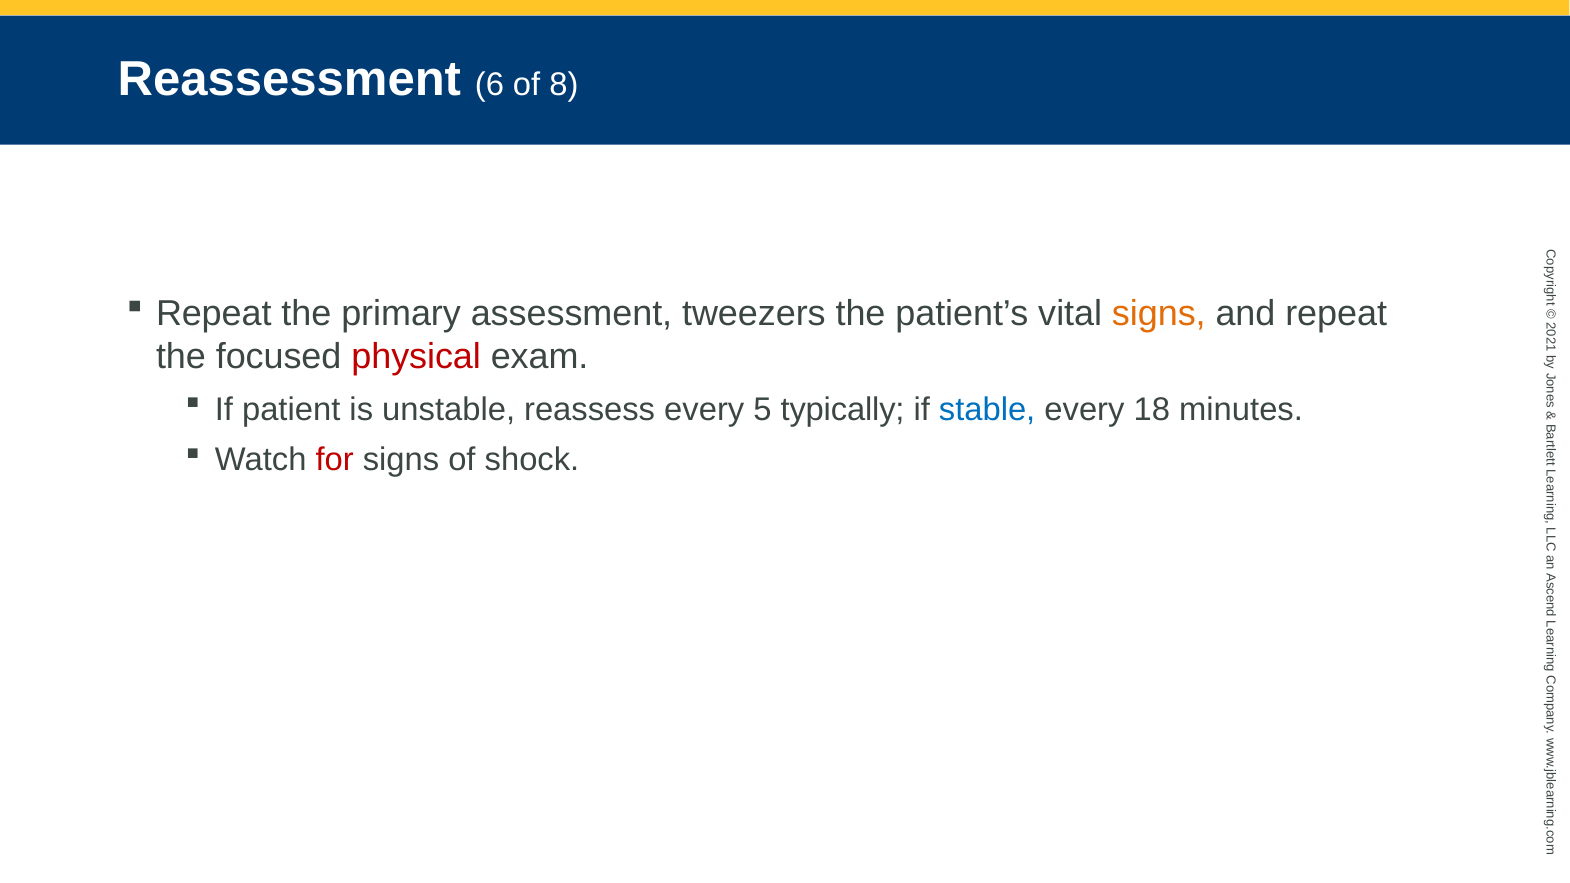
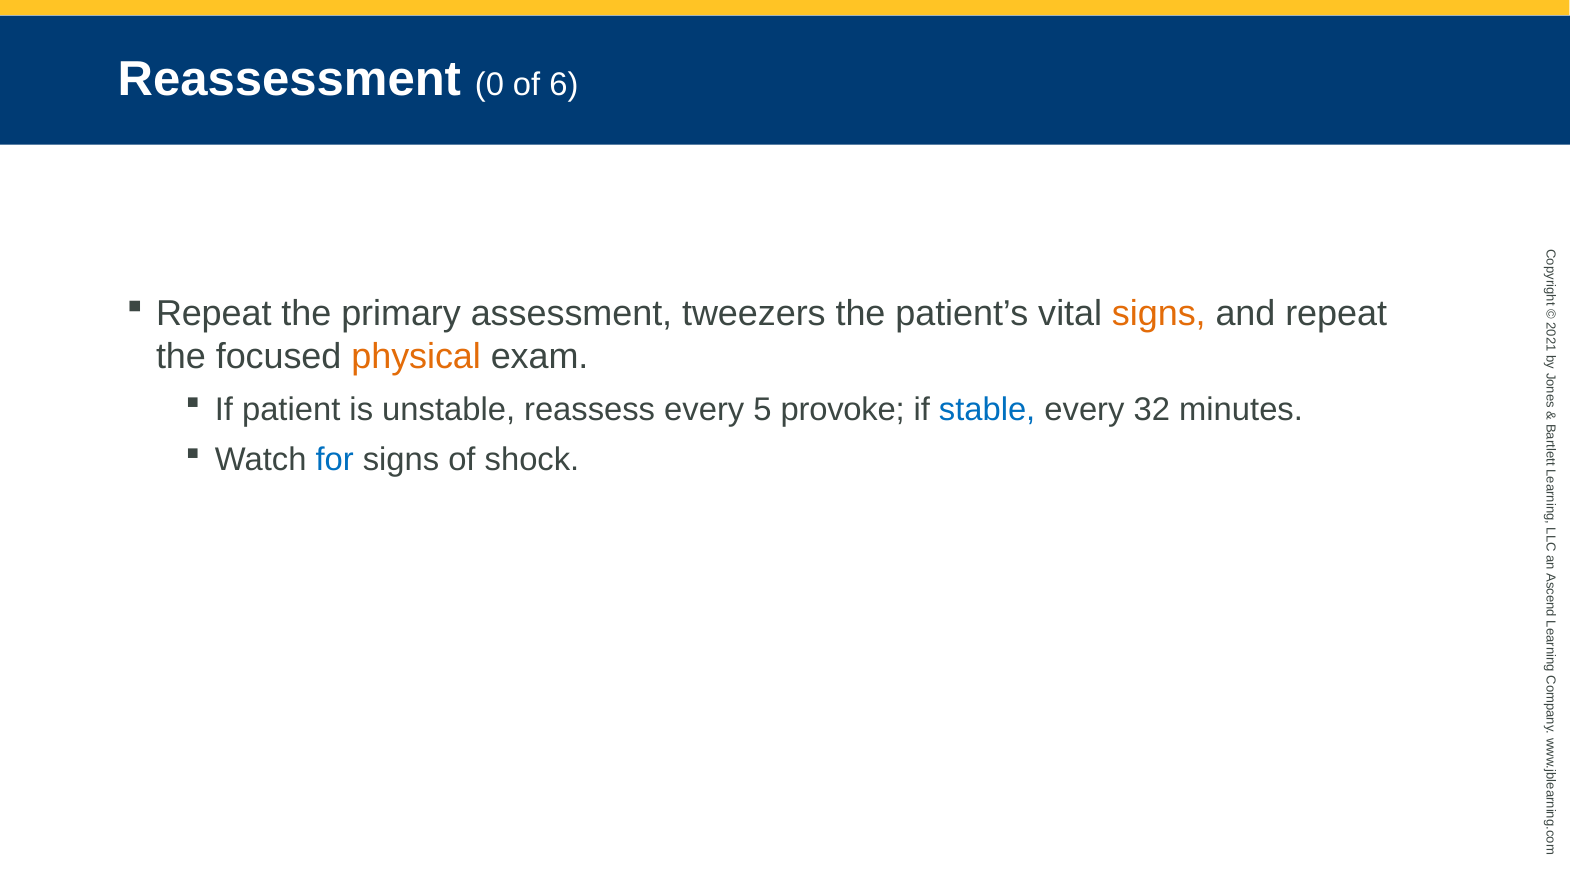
Reassessment 6: 6 -> 0
8: 8 -> 6
physical colour: red -> orange
typically: typically -> provoke
18: 18 -> 32
for colour: red -> blue
